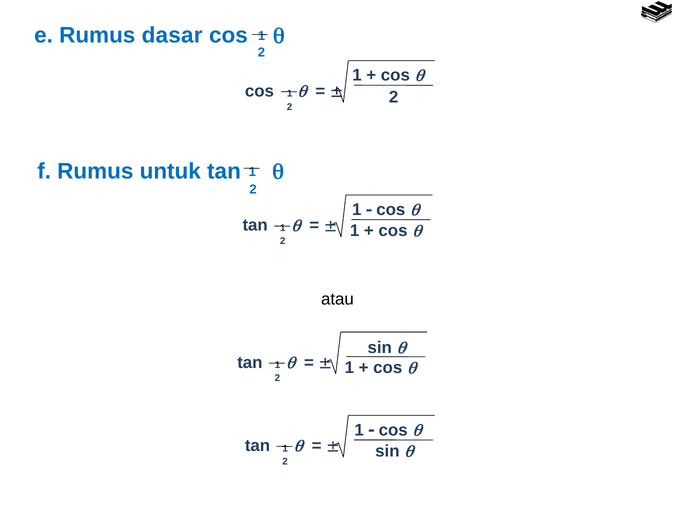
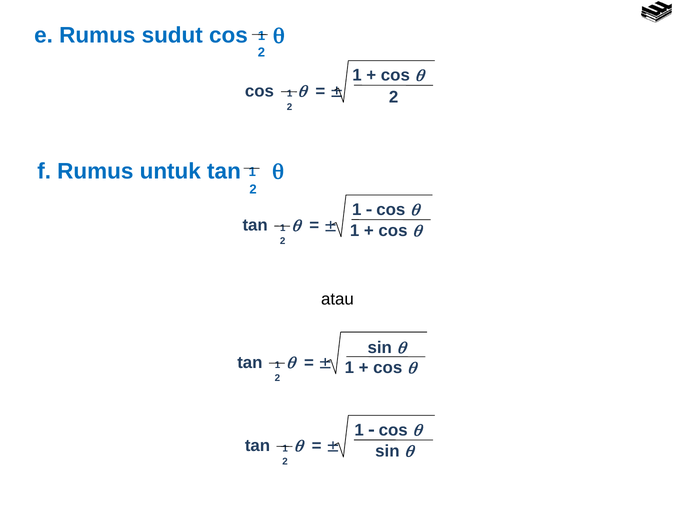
dasar: dasar -> sudut
